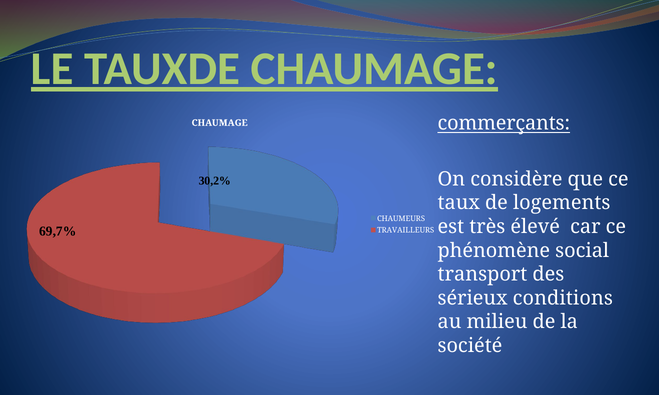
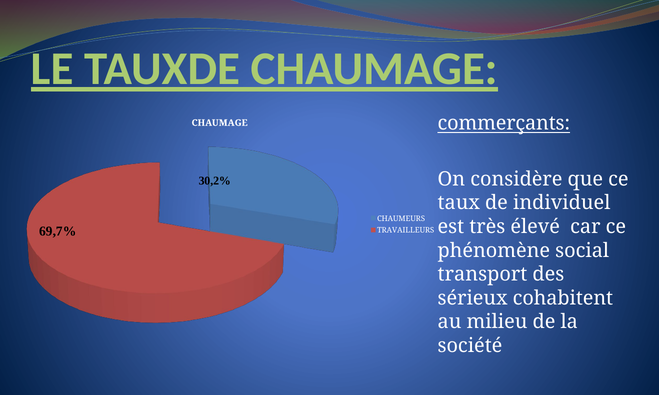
logements: logements -> individuel
conditions: conditions -> cohabitent
